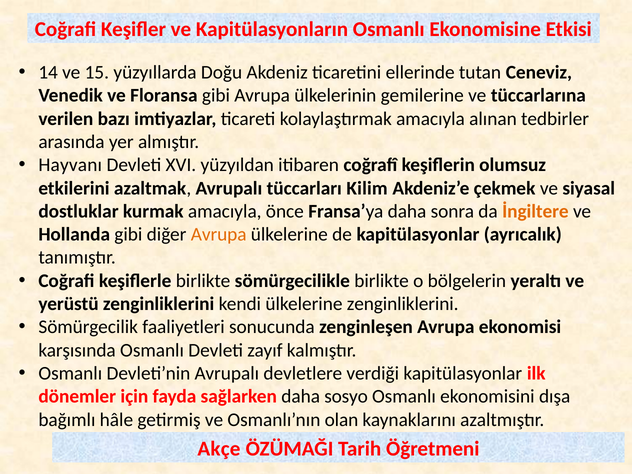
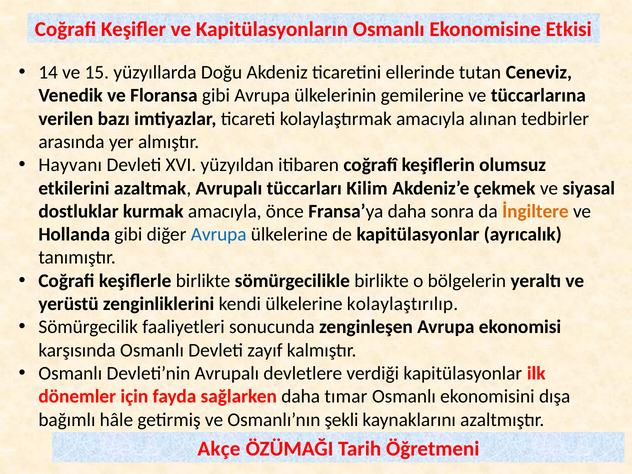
Avrupa at (219, 234) colour: orange -> blue
ülkelerine zenginliklerini: zenginliklerini -> kolaylaştırılıp
sosyo: sosyo -> tımar
olan: olan -> şekli
